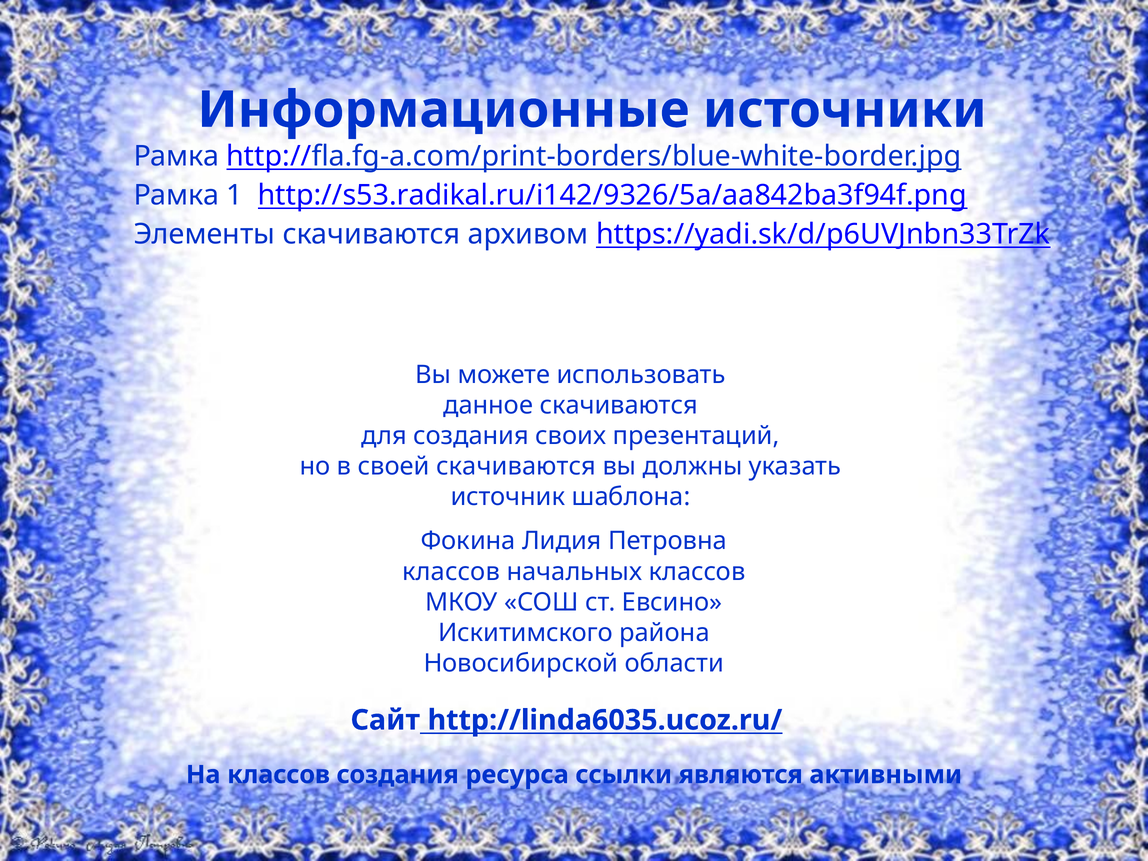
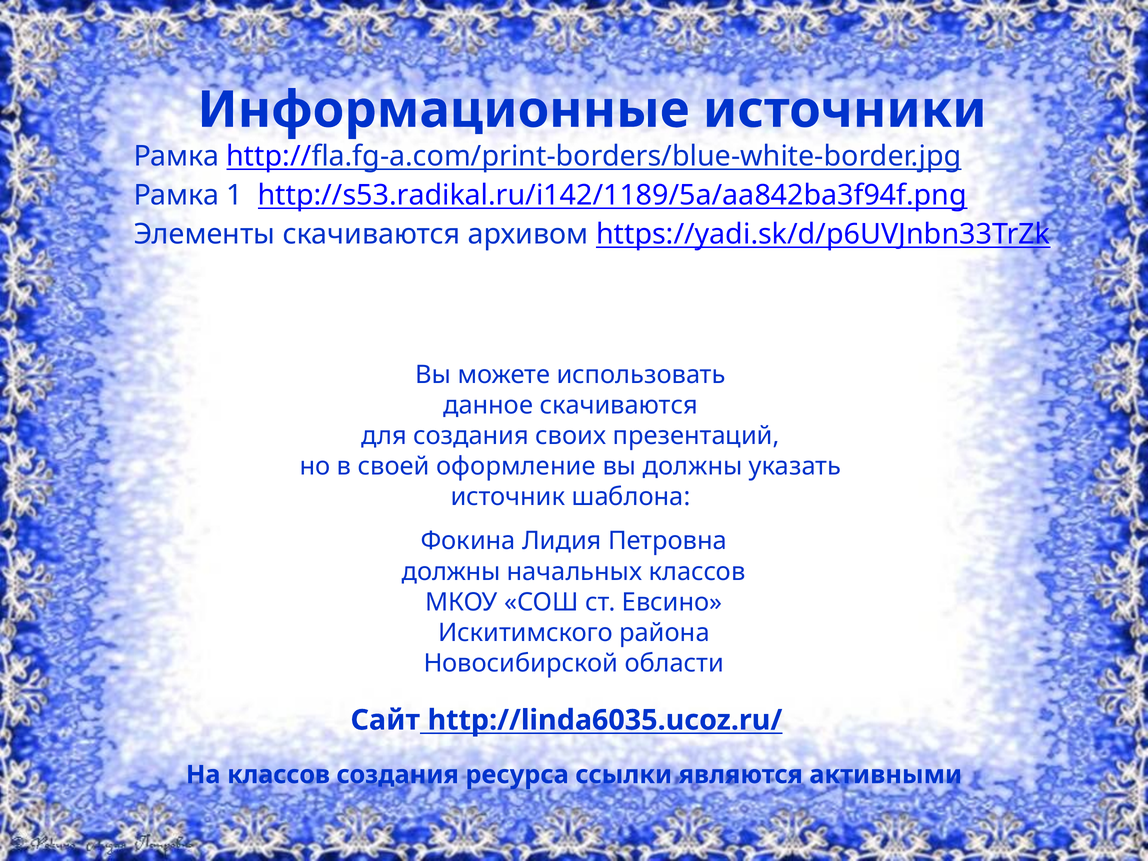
http://s53.radikal.ru/i142/9326/5a/aa842ba3f94f.png: http://s53.radikal.ru/i142/9326/5a/aa842ba3f94f.png -> http://s53.radikal.ru/i142/1189/5a/aa842ba3f94f.png
своей скачиваются: скачиваются -> оформление
классов at (451, 572): классов -> должны
